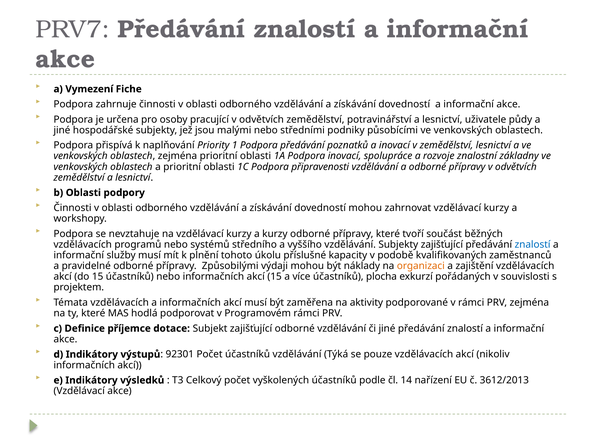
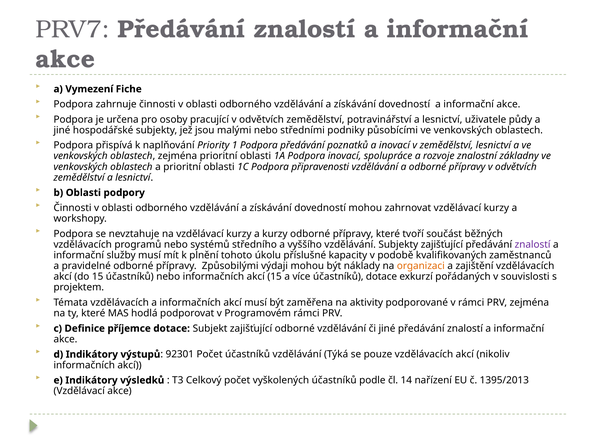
znalostí at (533, 244) colour: blue -> purple
účastníků plocha: plocha -> dotace
3612/2013: 3612/2013 -> 1395/2013
